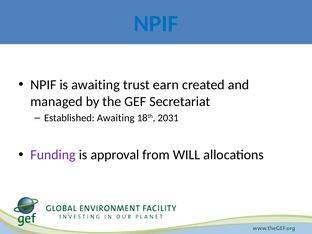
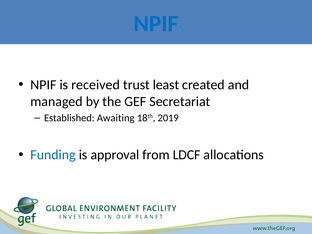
is awaiting: awaiting -> received
earn: earn -> least
2031: 2031 -> 2019
Funding colour: purple -> blue
WILL: WILL -> LDCF
